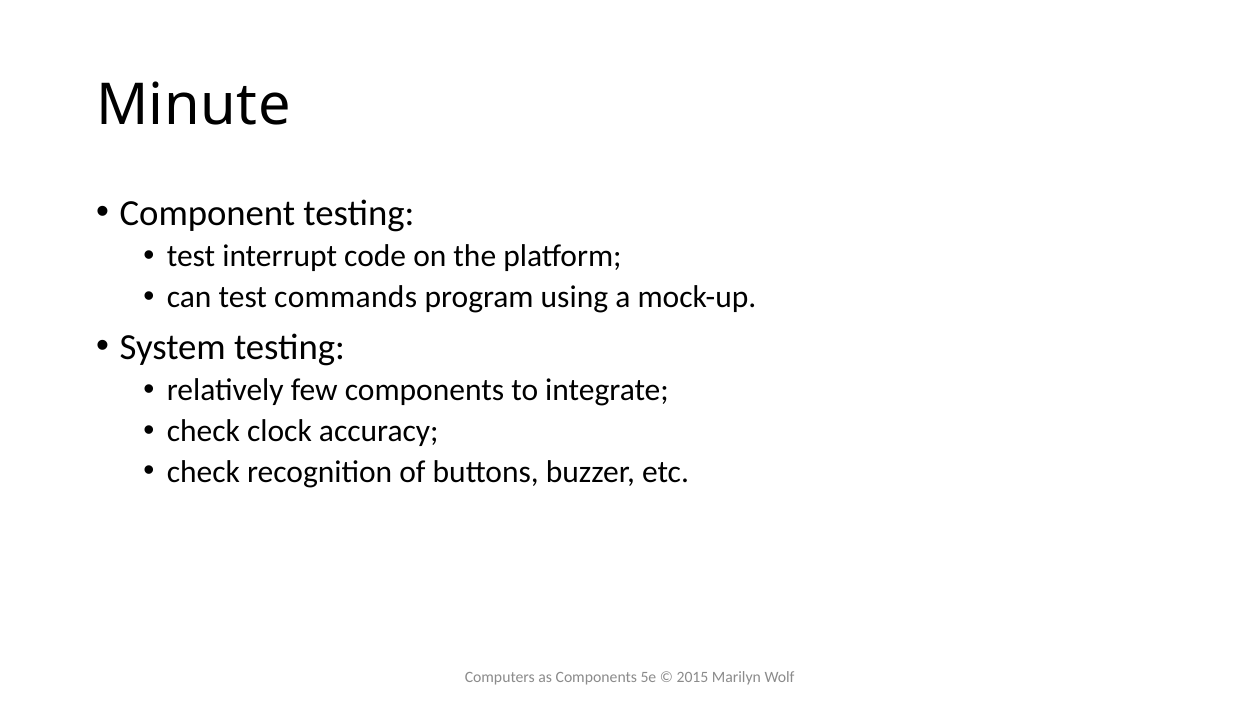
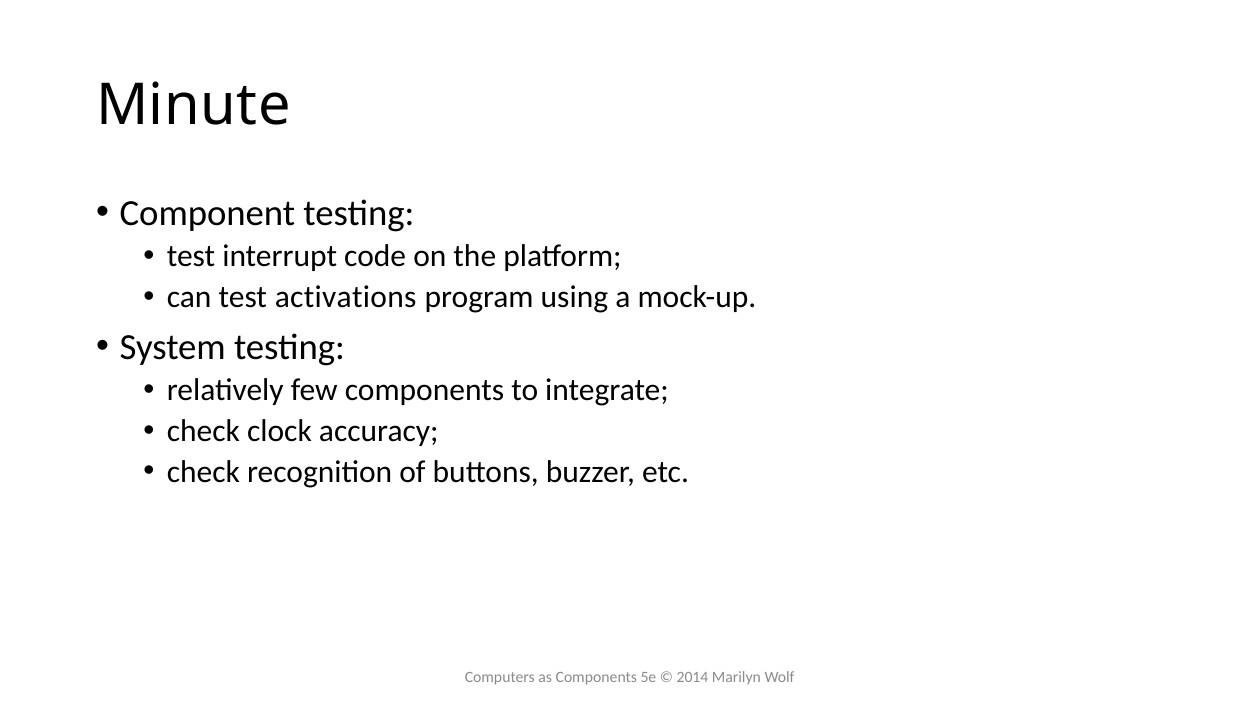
commands: commands -> activations
2015: 2015 -> 2014
